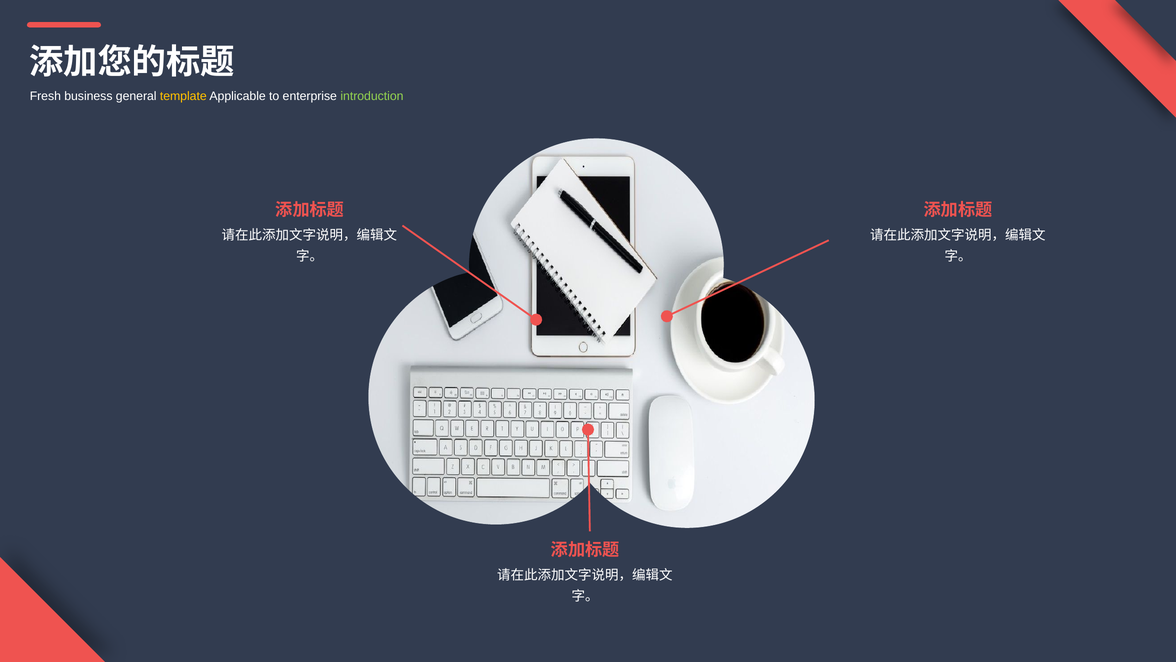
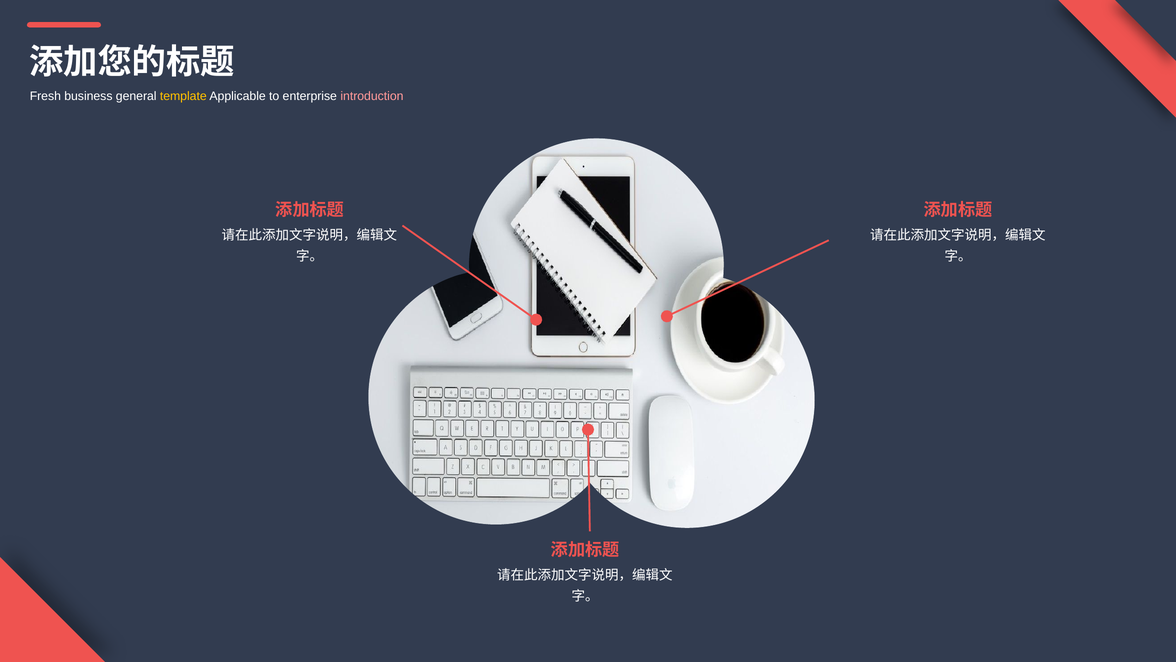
introduction colour: light green -> pink
